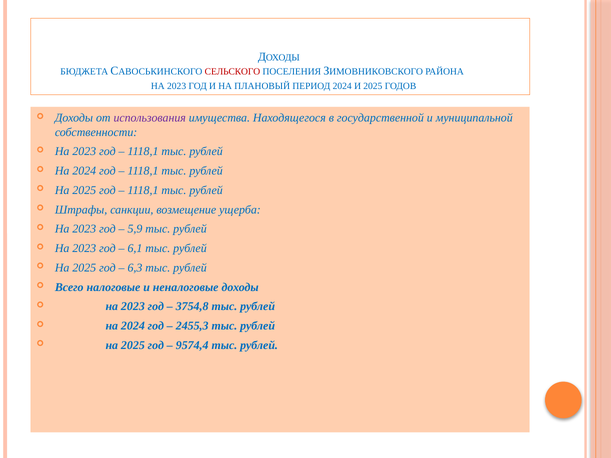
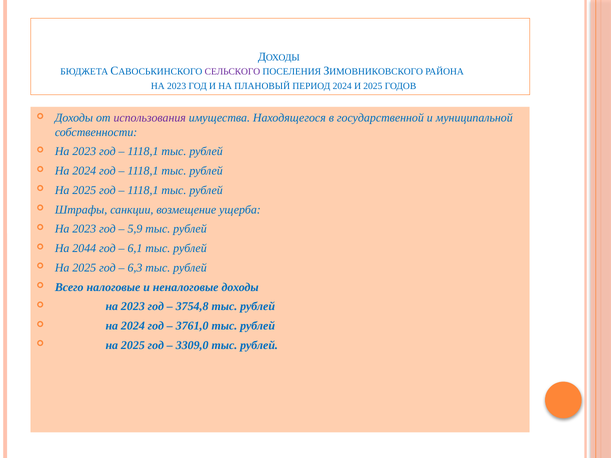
СЕЛЬСКОГО colour: red -> purple
2023 at (84, 249): 2023 -> 2044
2455,3: 2455,3 -> 3761,0
9574,4: 9574,4 -> 3309,0
